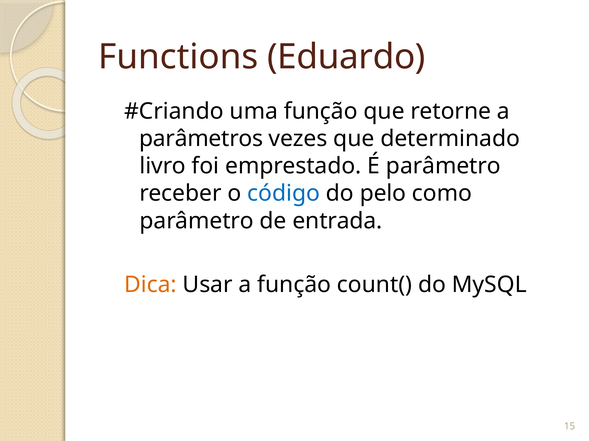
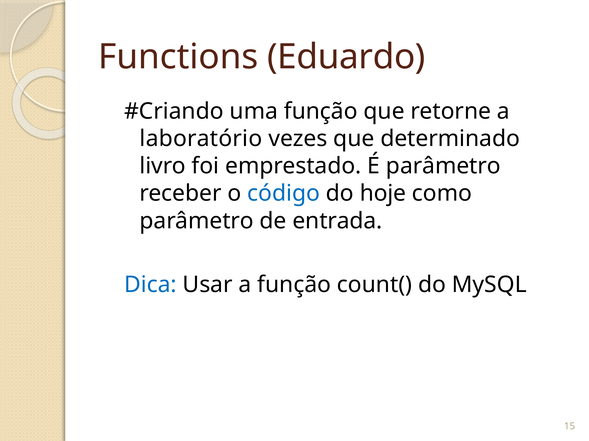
parâmetros: parâmetros -> laboratório
pelo: pelo -> hoje
Dica colour: orange -> blue
